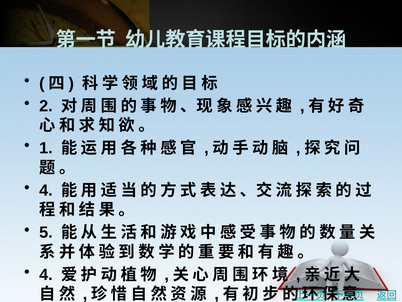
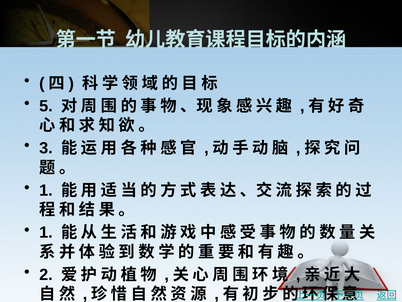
2 at (46, 106): 2 -> 5
1 at (46, 148): 1 -> 3
4 at (46, 190): 4 -> 1
5 at (46, 232): 5 -> 1
4 at (46, 274): 4 -> 2
